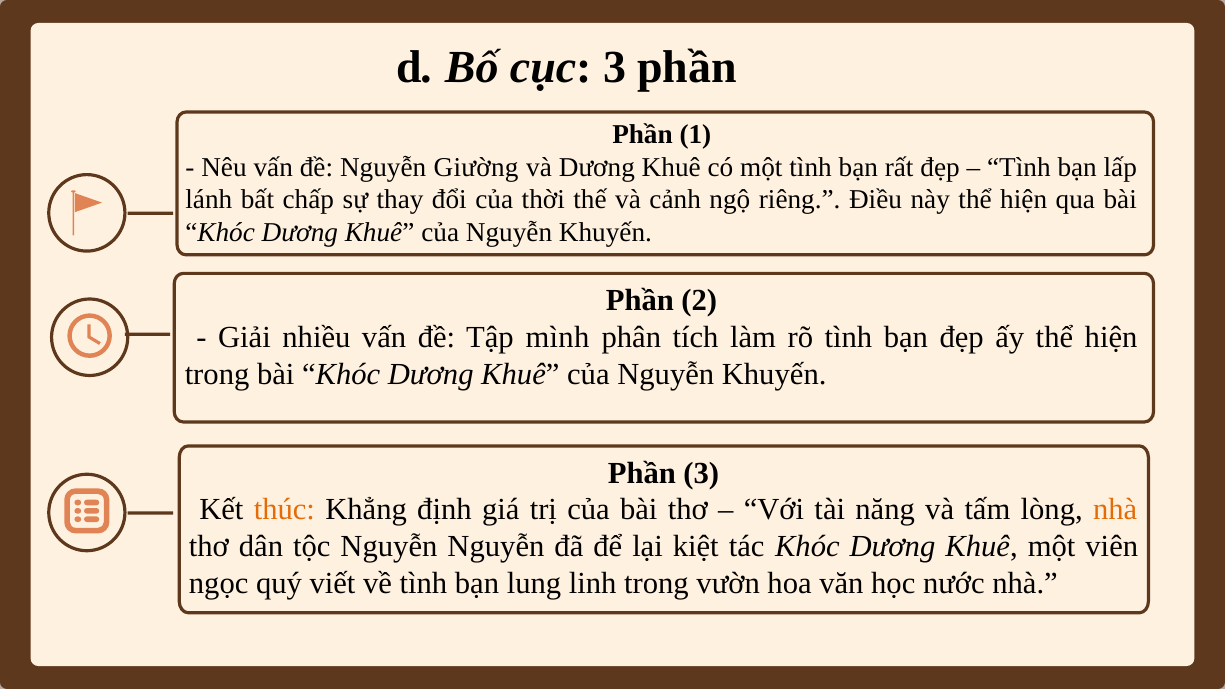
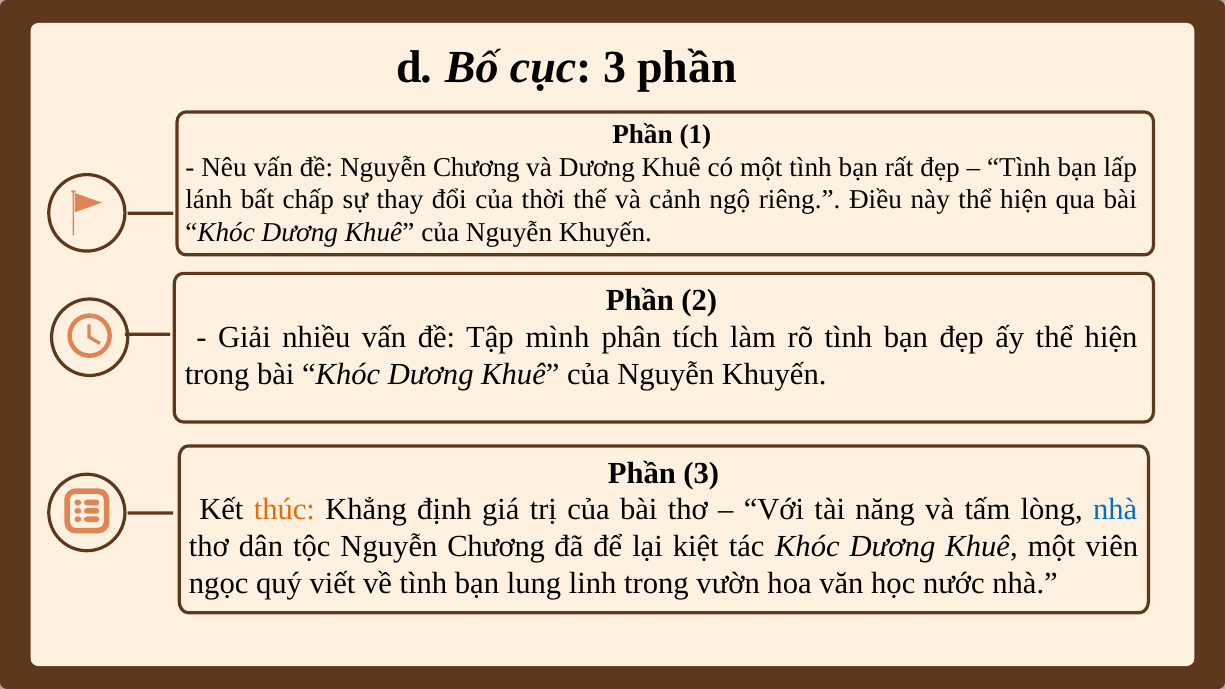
đề Nguyễn Giường: Giường -> Chương
nhà at (1115, 510) colour: orange -> blue
tộc Nguyễn Nguyễn: Nguyễn -> Chương
